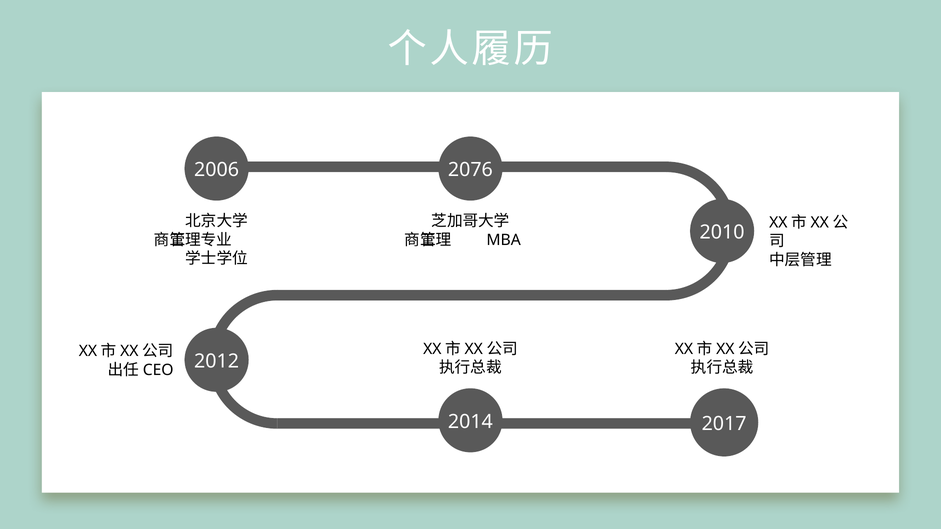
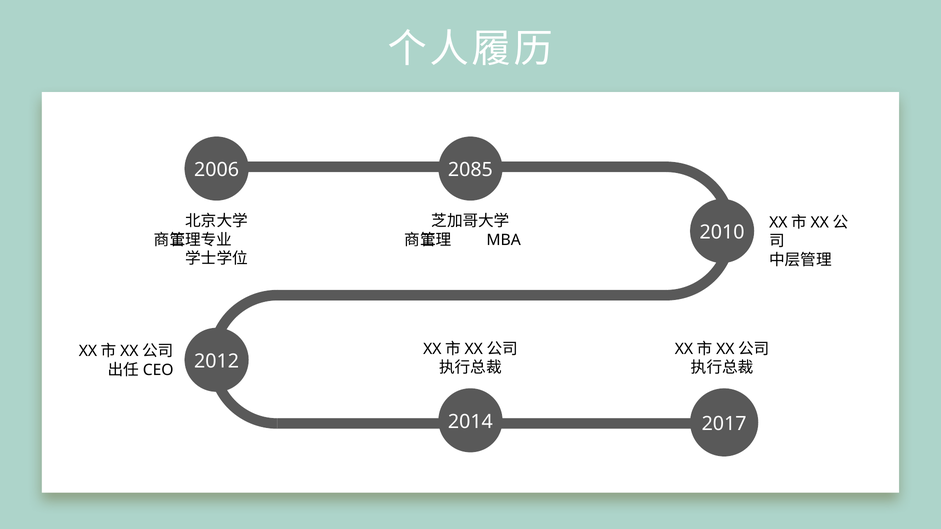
2076: 2076 -> 2085
